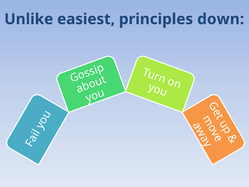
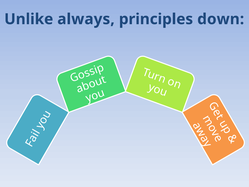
easiest: easiest -> always
